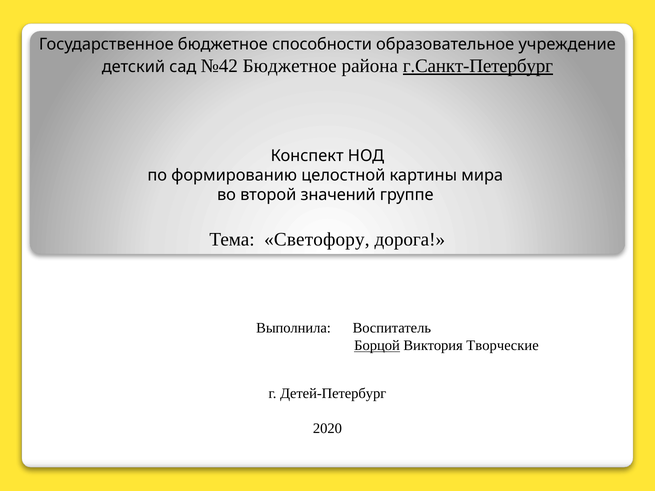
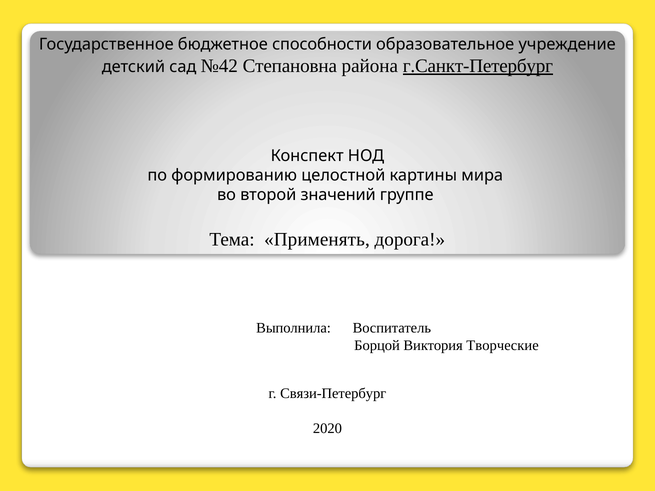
№42 Бюджетное: Бюджетное -> Степановна
Светофору: Светофору -> Применять
Борцой underline: present -> none
Детей-Петербург: Детей-Петербург -> Связи-Петербург
